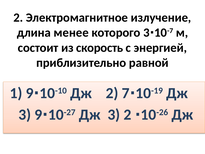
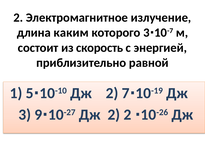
менее: менее -> каким
9 at (30, 93): 9 -> 5
3 at (114, 115): 3 -> 2
